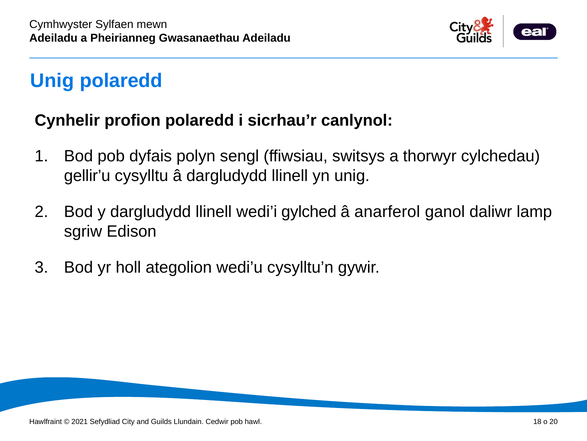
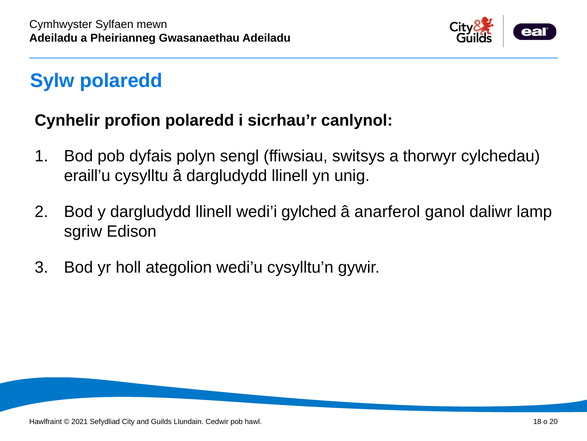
Unig at (52, 81): Unig -> Sylw
gellir’u: gellir’u -> eraill’u
